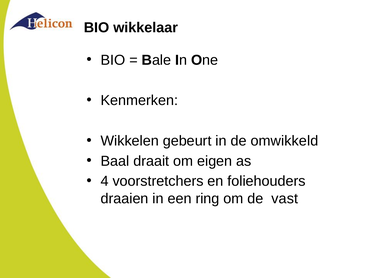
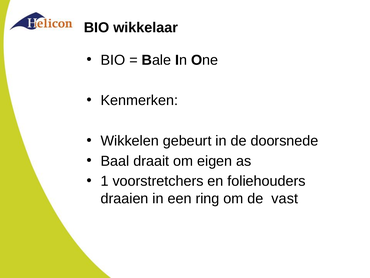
omwikkeld: omwikkeld -> doorsnede
4: 4 -> 1
